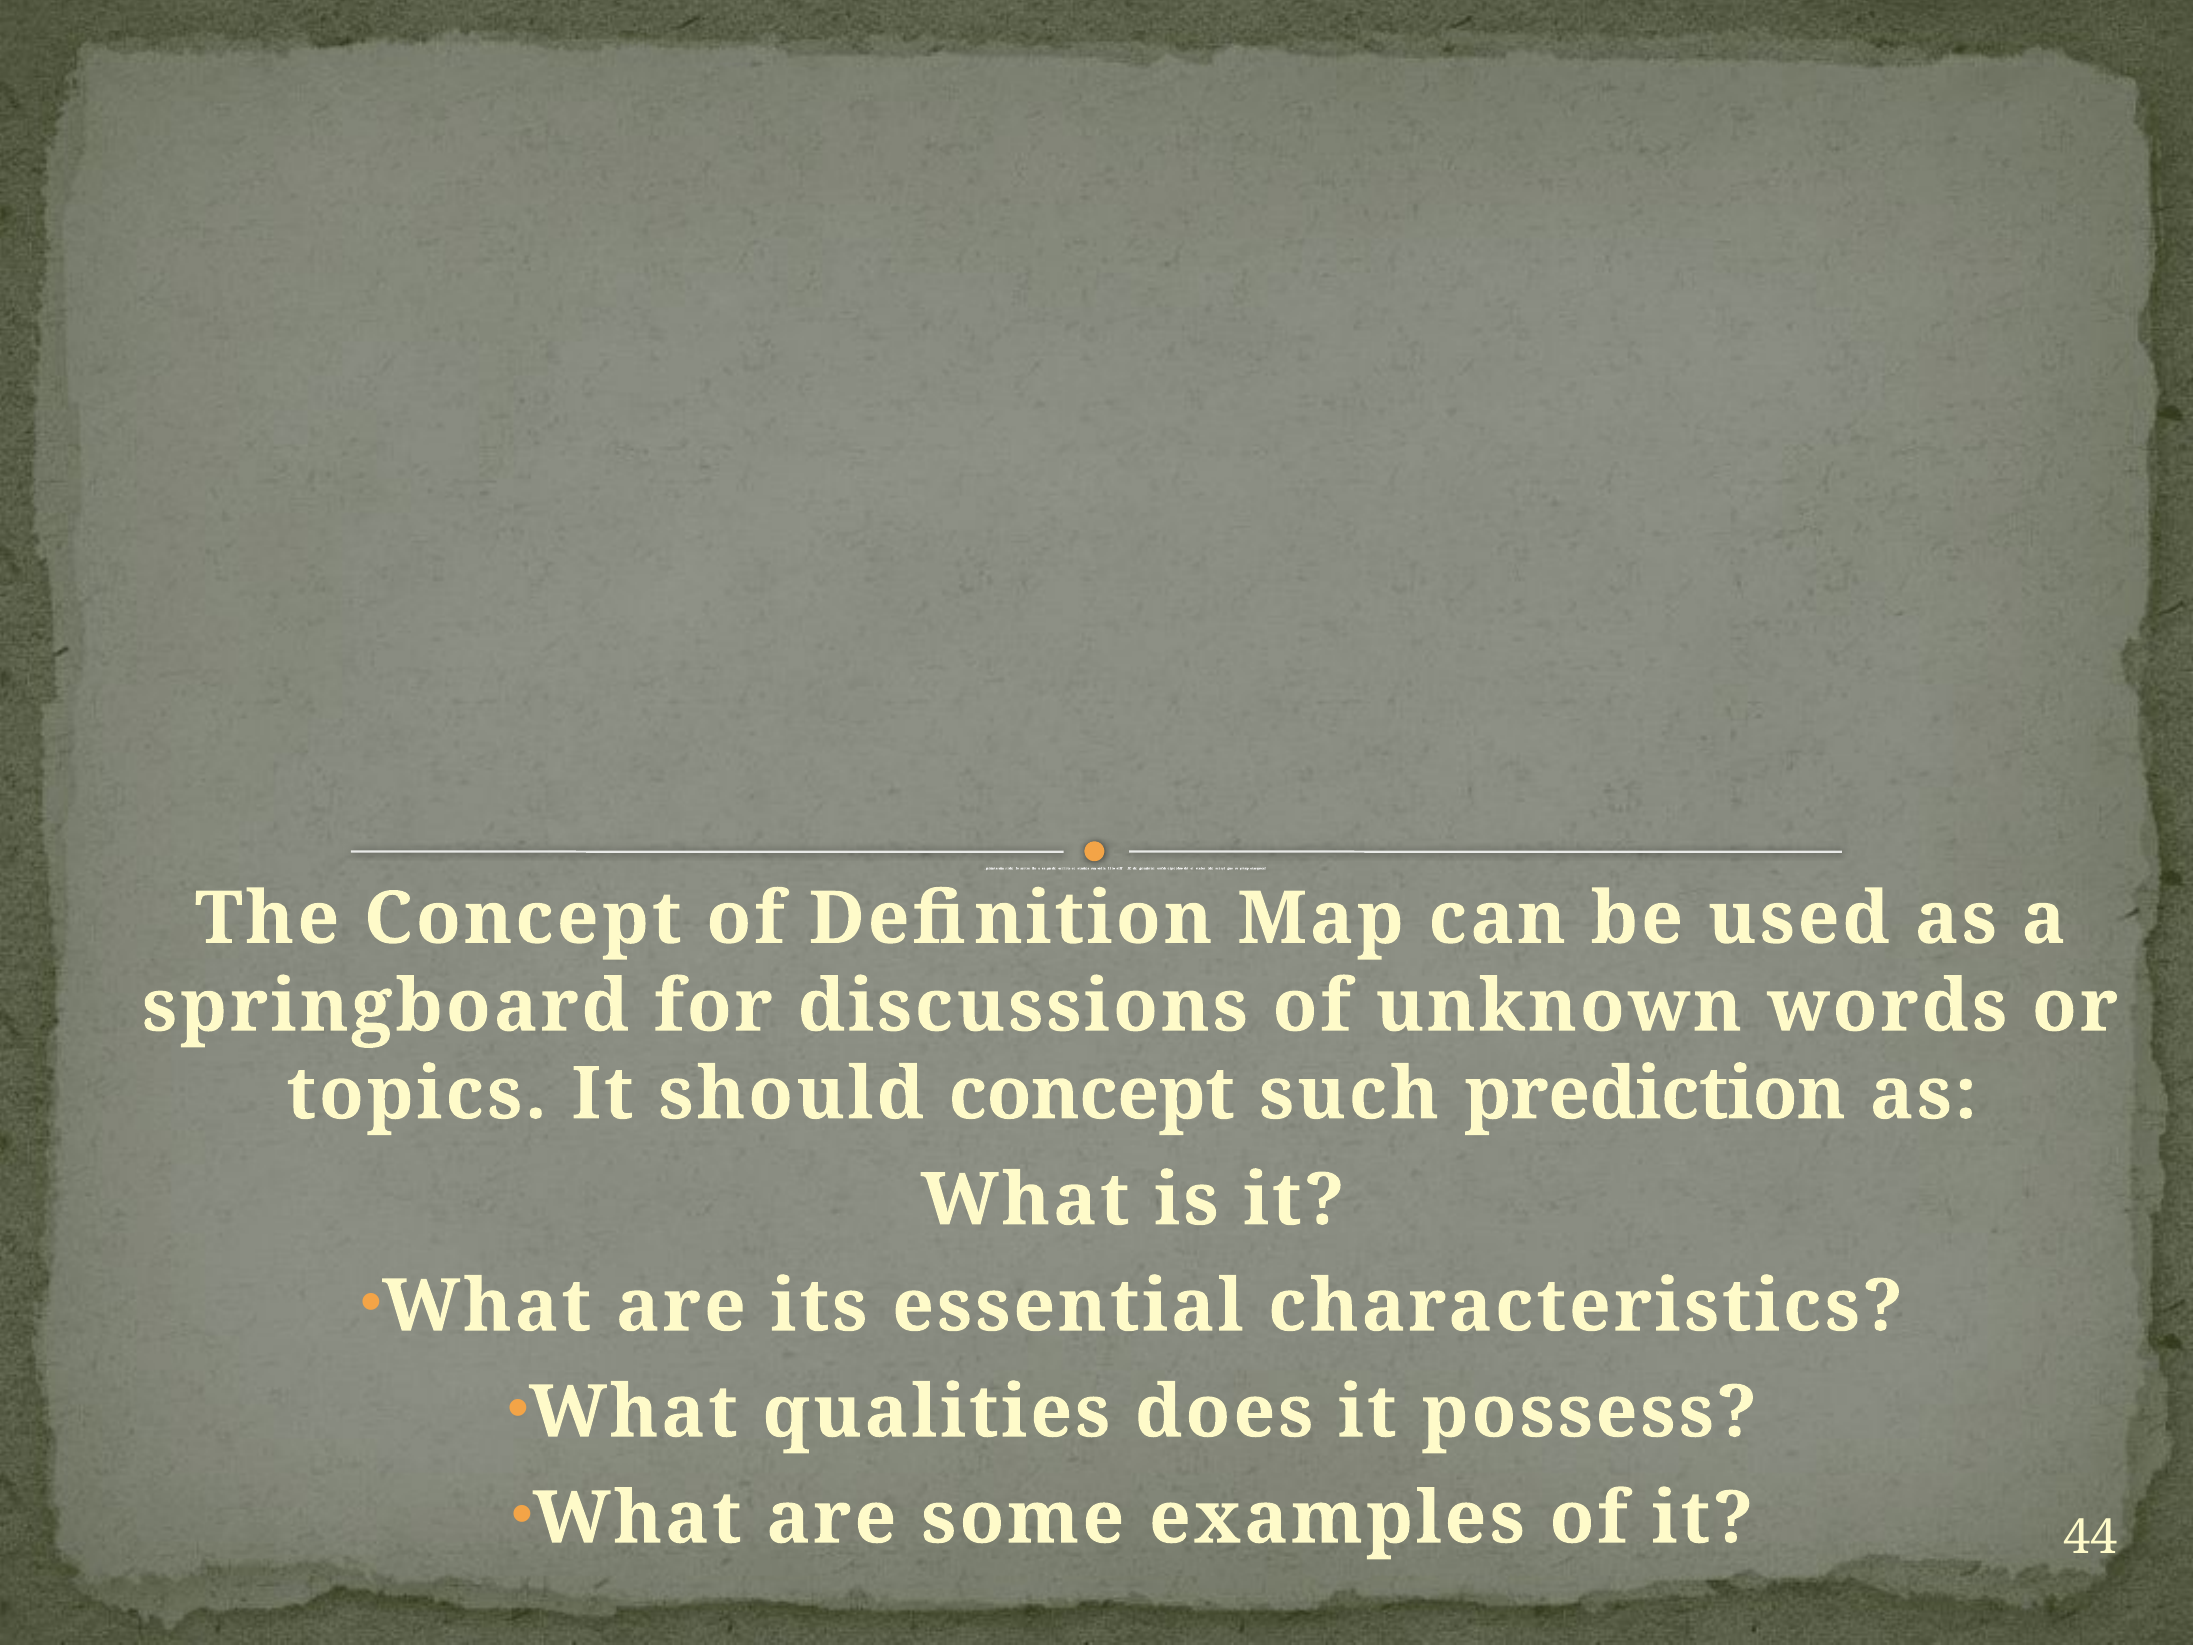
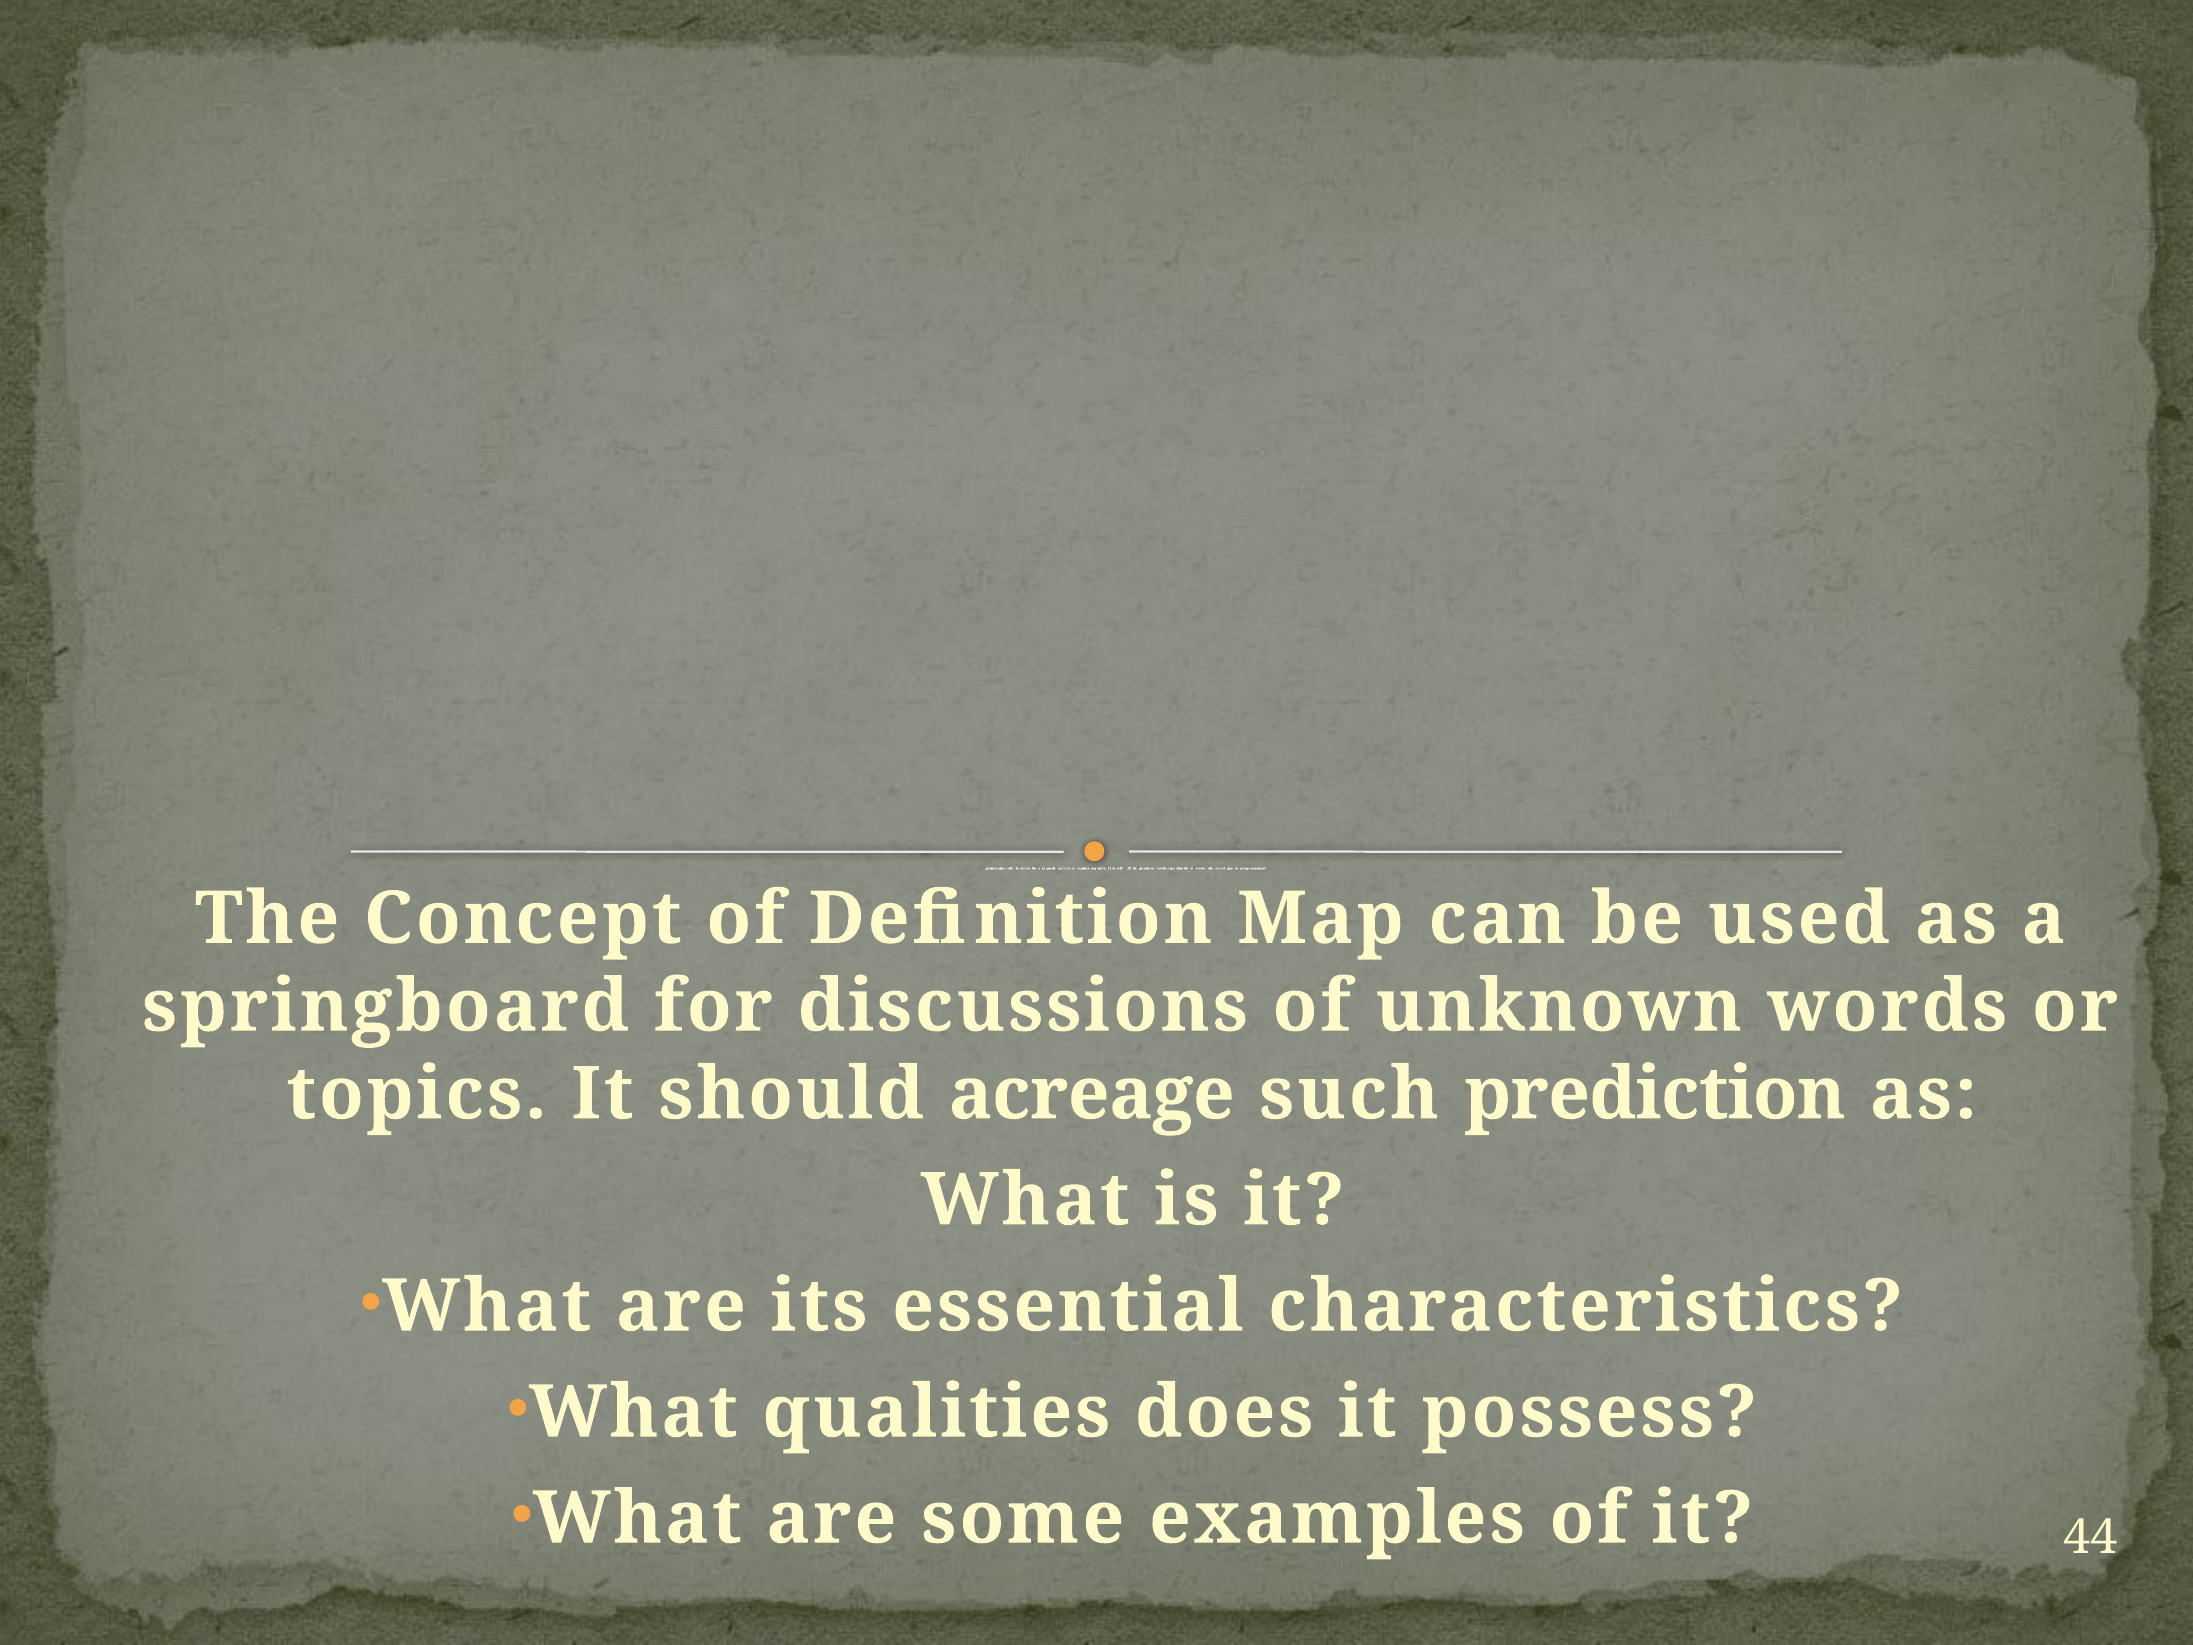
should concept: concept -> acreage
